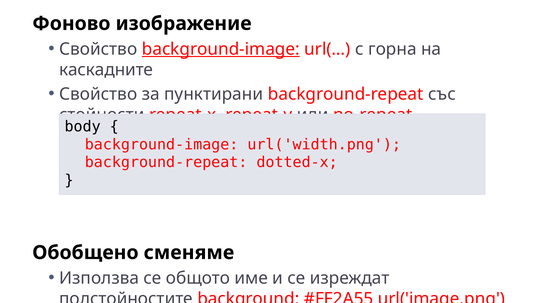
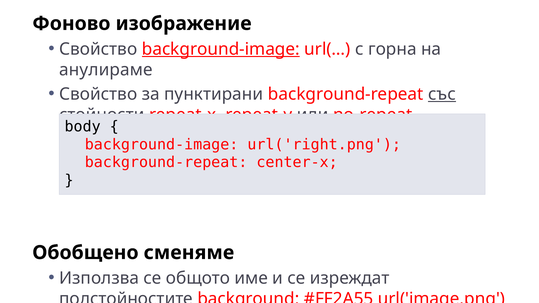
каскадните: каскадните -> анулираме
със underline: none -> present
url('width.png: url('width.png -> url('right.png
dotted-x: dotted-x -> center-x
